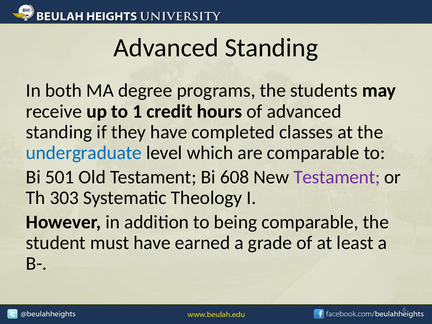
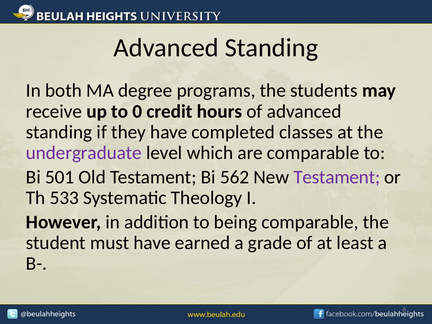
1: 1 -> 0
undergraduate colour: blue -> purple
608: 608 -> 562
303: 303 -> 533
